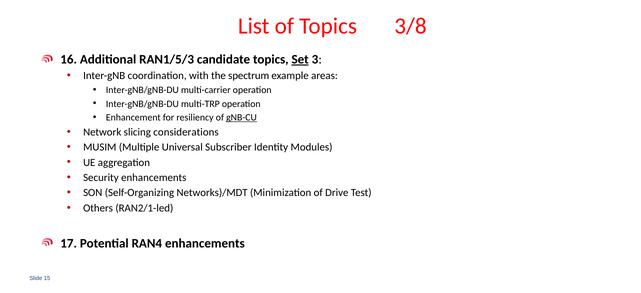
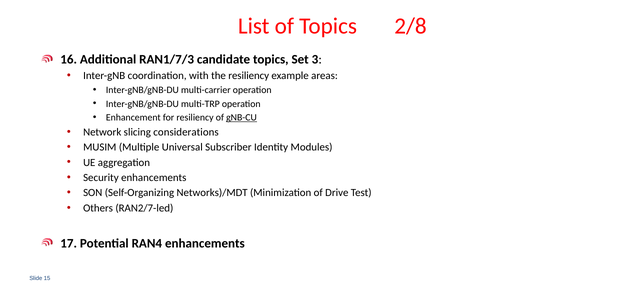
3/8: 3/8 -> 2/8
RAN1/5/3: RAN1/5/3 -> RAN1/7/3
Set underline: present -> none
the spectrum: spectrum -> resiliency
RAN2/1-led: RAN2/1-led -> RAN2/7-led
